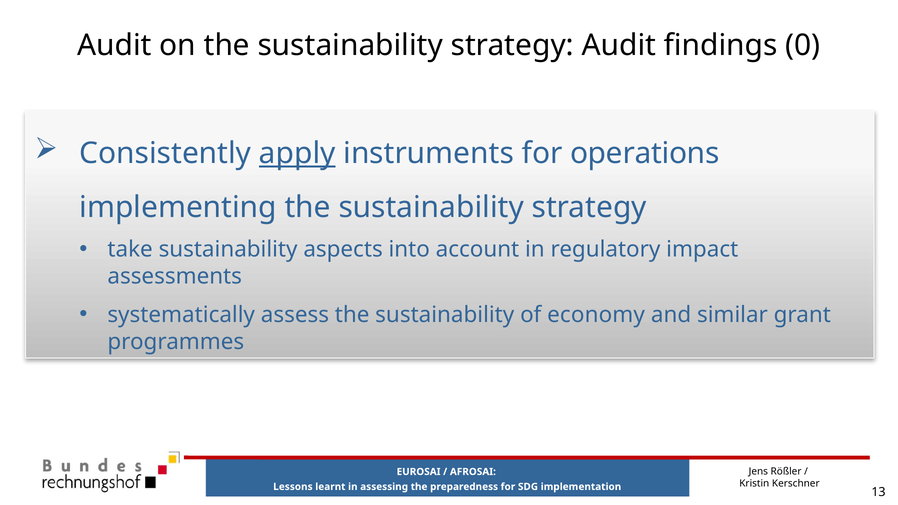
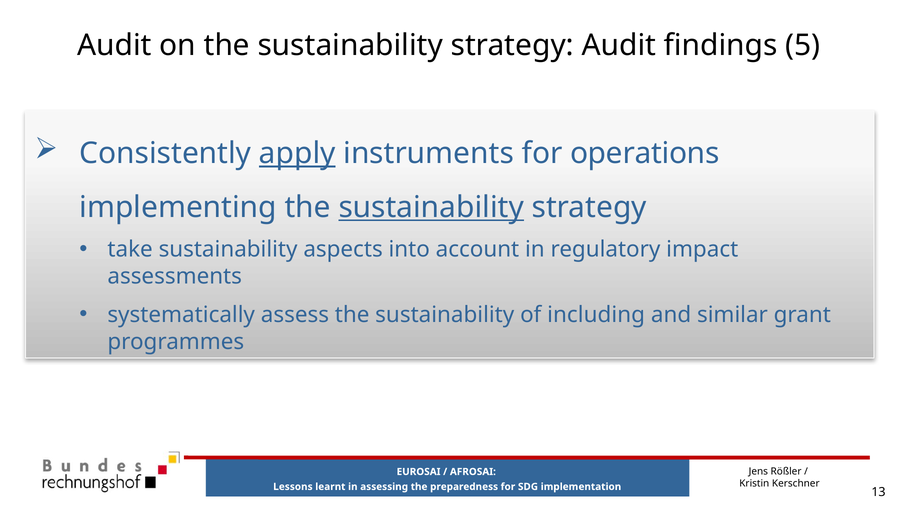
0: 0 -> 5
sustainability at (431, 208) underline: none -> present
economy: economy -> including
